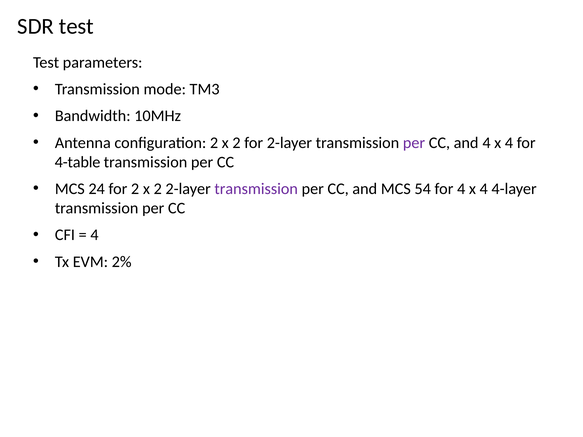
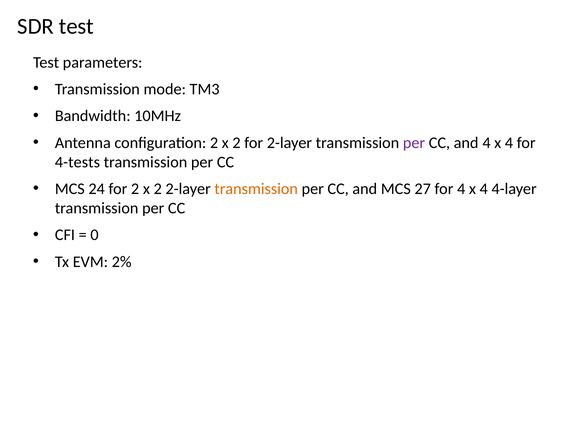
4-table: 4-table -> 4-tests
transmission at (256, 189) colour: purple -> orange
54: 54 -> 27
4 at (94, 235): 4 -> 0
